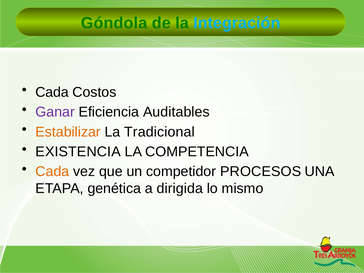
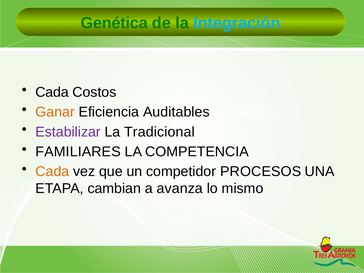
Góndola: Góndola -> Genética
Ganar colour: purple -> orange
Estabilizar colour: orange -> purple
EXISTENCIA: EXISTENCIA -> FAMILIARES
genética: genética -> cambian
dirigida: dirigida -> avanza
